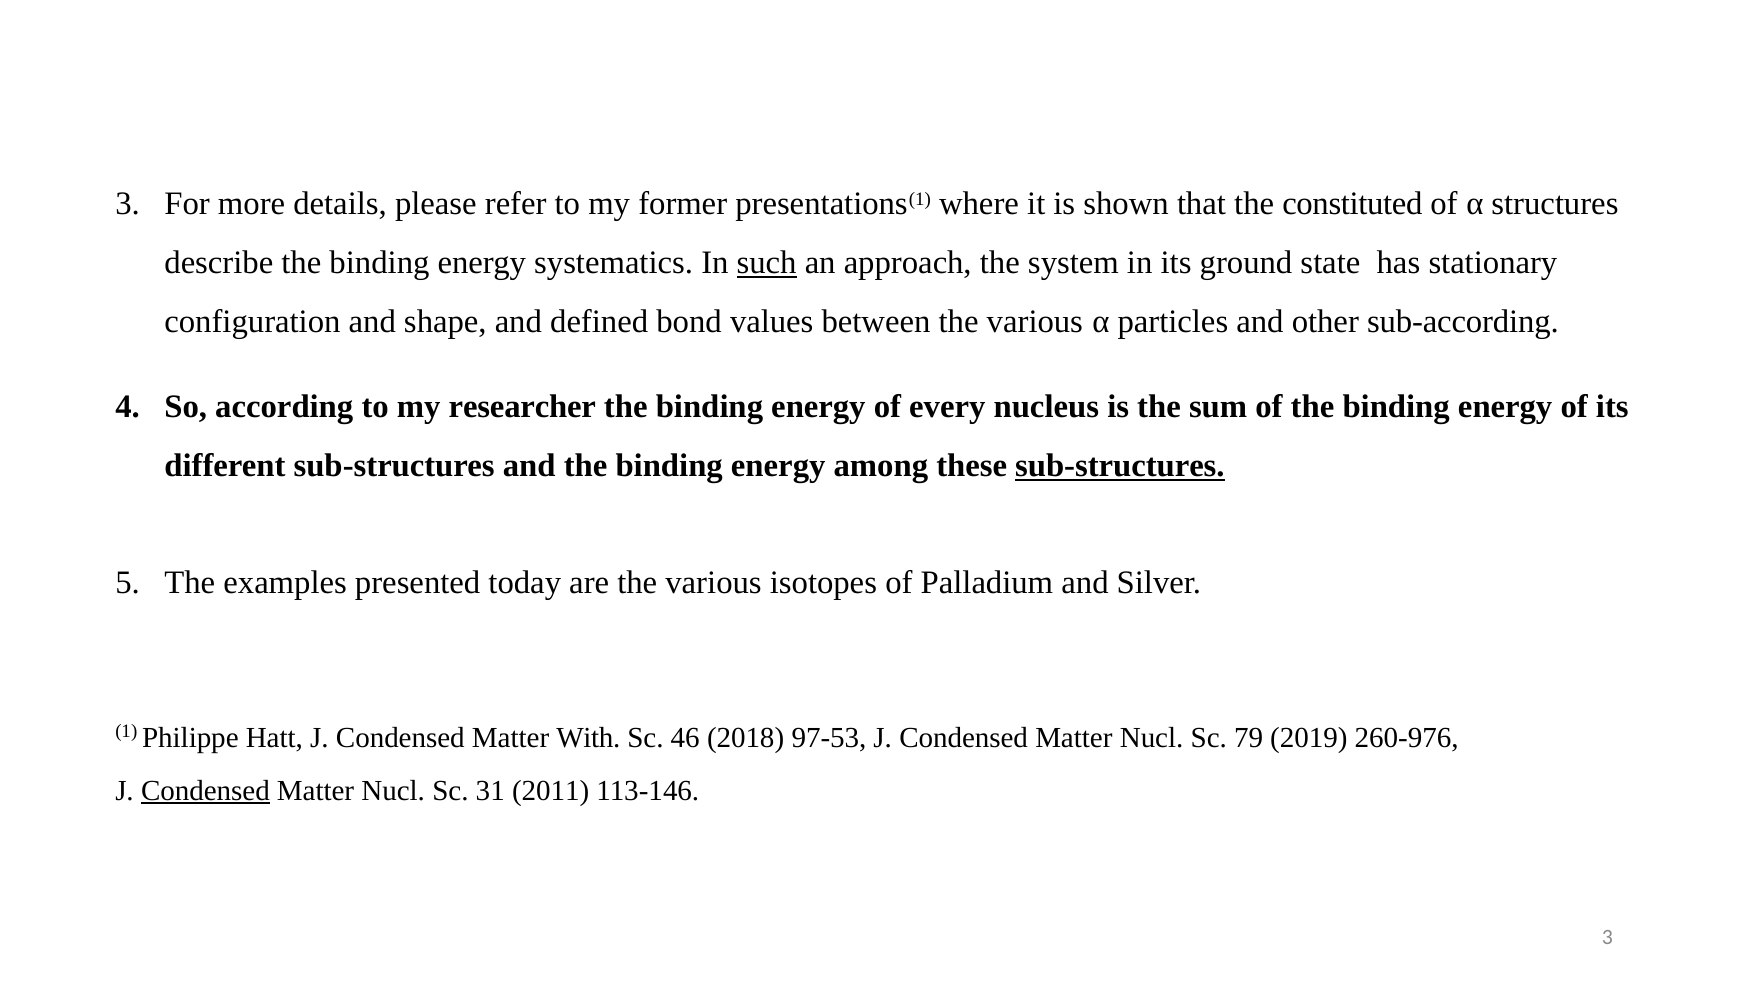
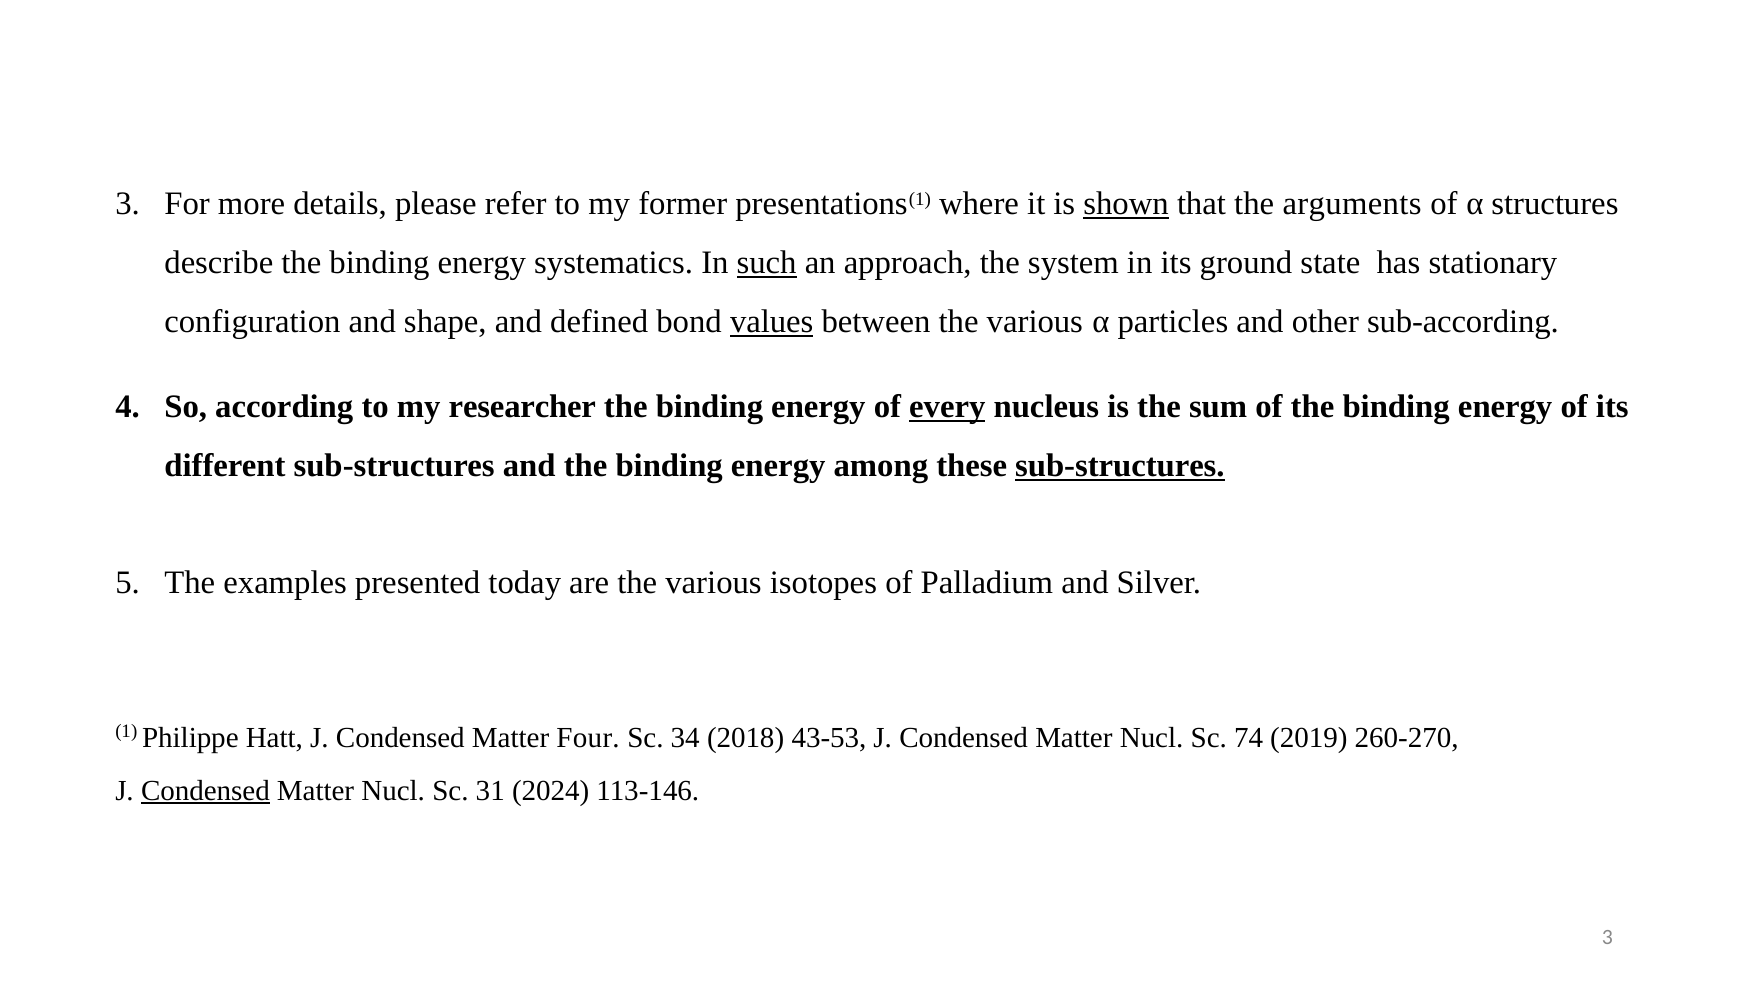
shown underline: none -> present
constituted: constituted -> arguments
values underline: none -> present
every underline: none -> present
With: With -> Four
46: 46 -> 34
97-53: 97-53 -> 43-53
79: 79 -> 74
260-976: 260-976 -> 260-270
2011: 2011 -> 2024
